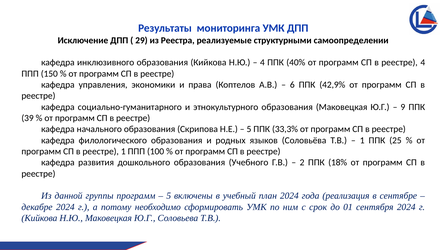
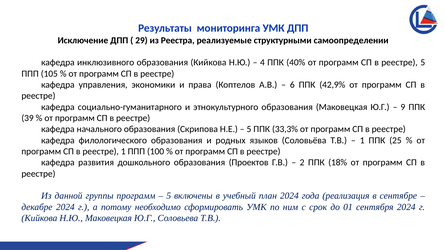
реестре 4: 4 -> 5
150: 150 -> 105
Учебного: Учебного -> Проектов
